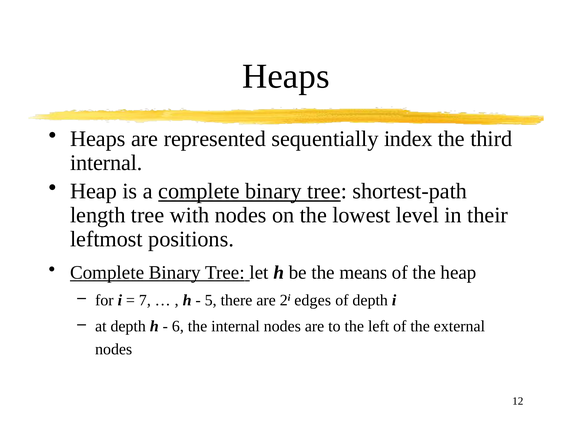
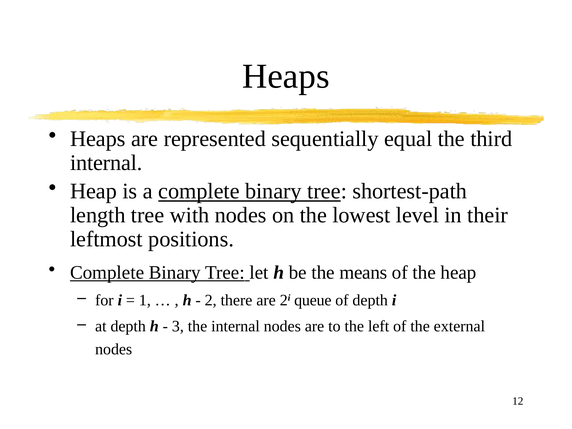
index: index -> equal
7: 7 -> 1
5: 5 -> 2
edges: edges -> queue
6: 6 -> 3
